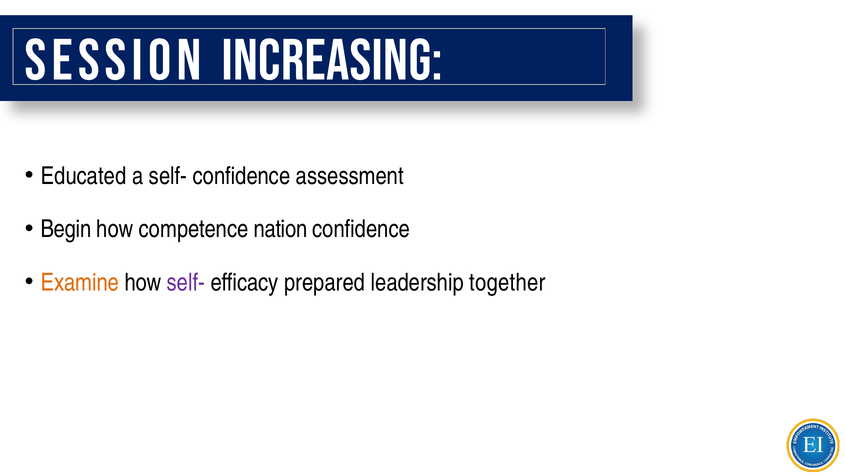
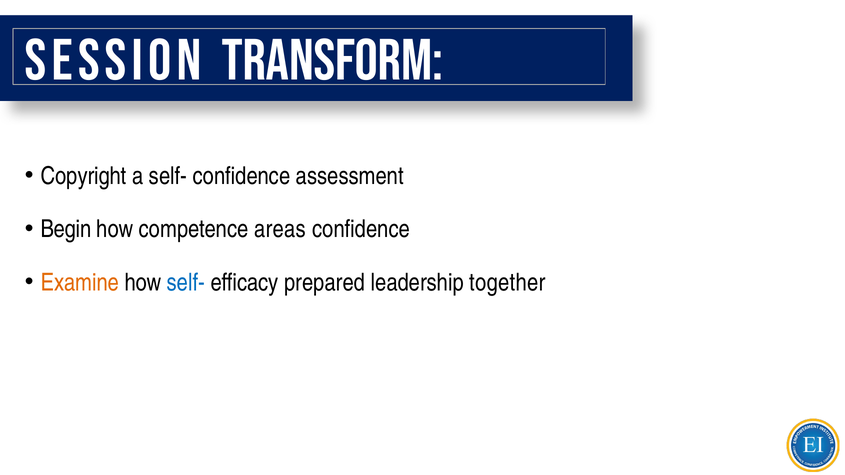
INCREASING: INCREASING -> TRANSFORM
Educated: Educated -> Copyright
nation: nation -> areas
self- at (186, 283) colour: purple -> blue
